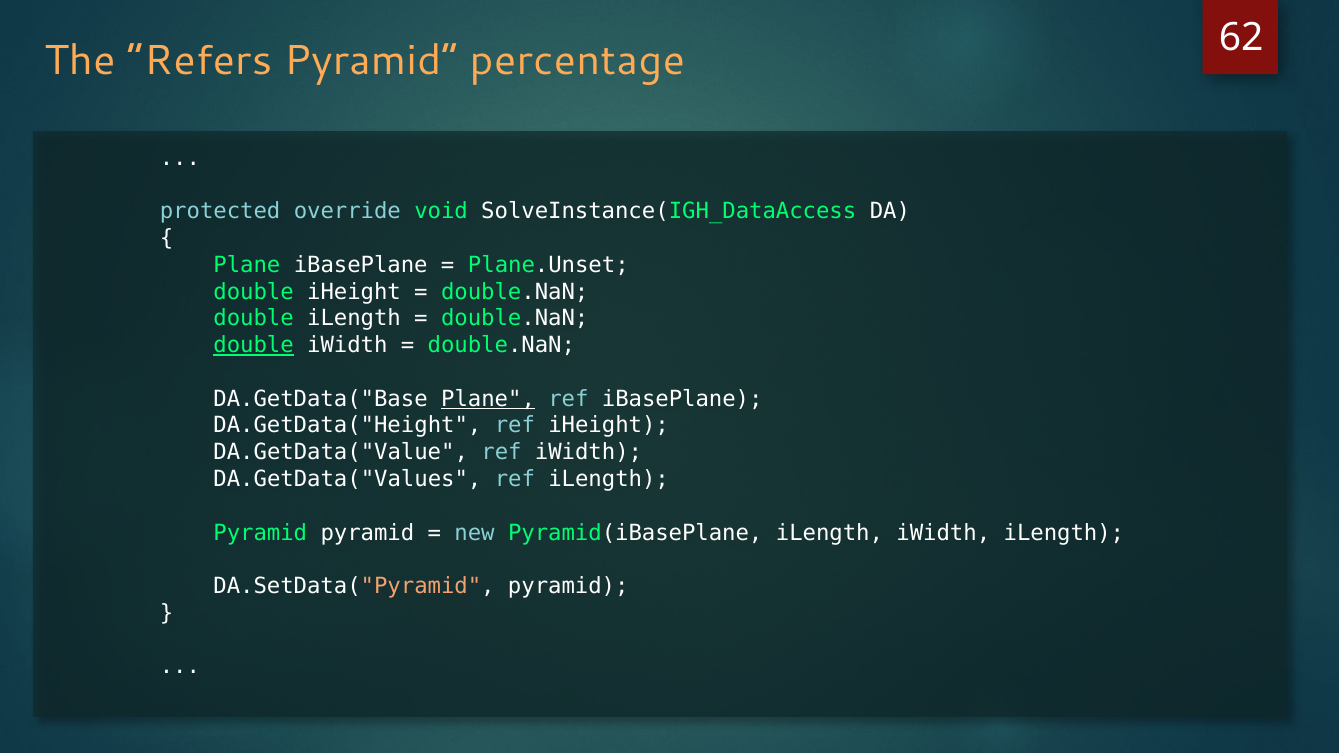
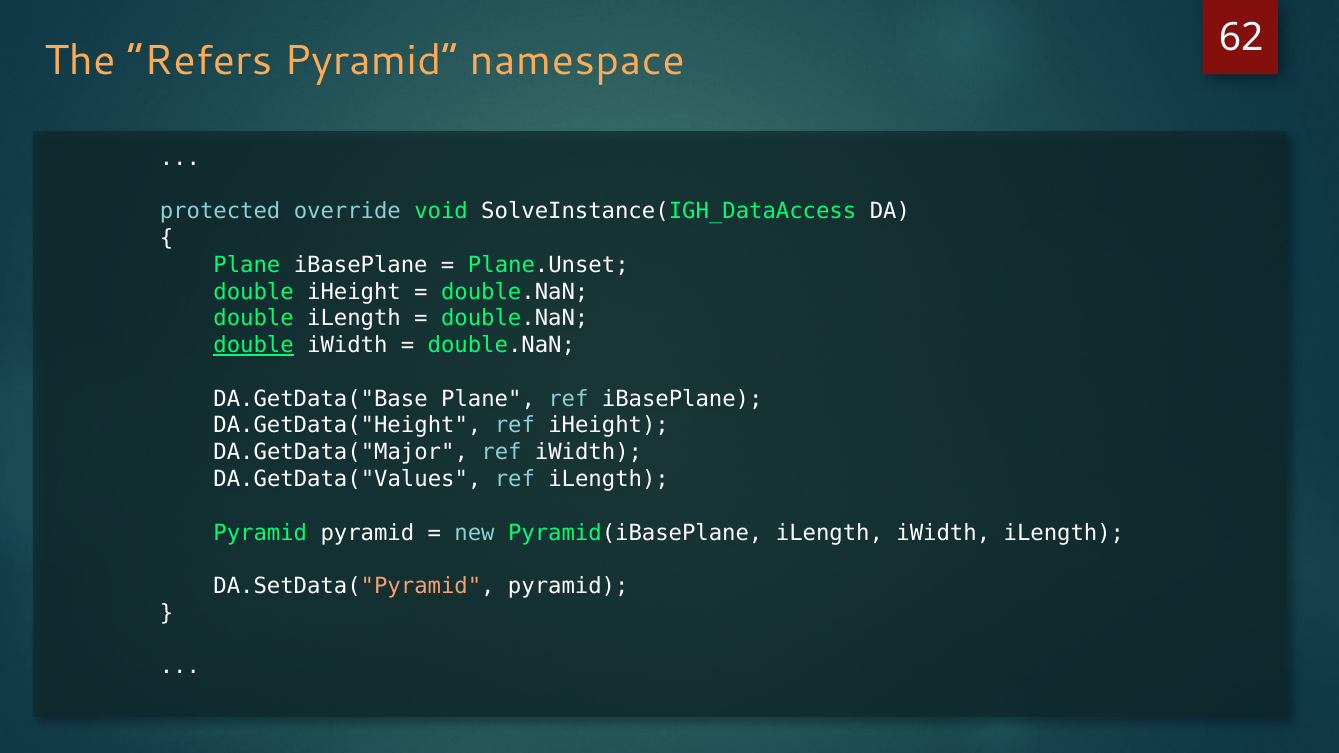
percentage: percentage -> namespace
Plane at (488, 399) underline: present -> none
DA.GetData("Value: DA.GetData("Value -> DA.GetData("Major
